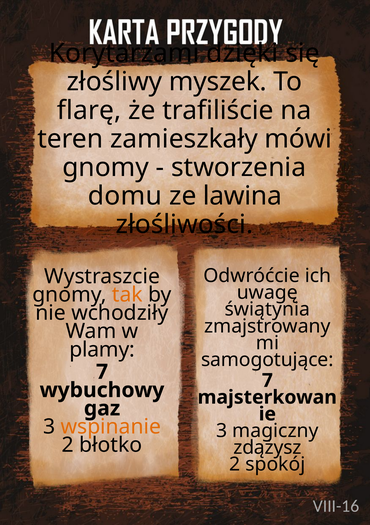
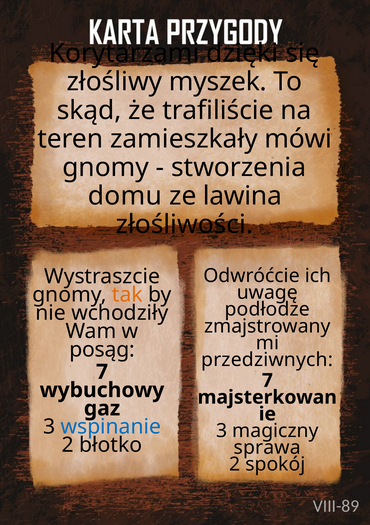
flarę: flarę -> skąd
świątynia: świątynia -> podłodze
plamy: plamy -> posąg
samogotujące: samogotujące -> przedziwnych
wspinanie colour: orange -> blue
zdążysz: zdążysz -> sprawa
VIII-16: VIII-16 -> VIII-89
